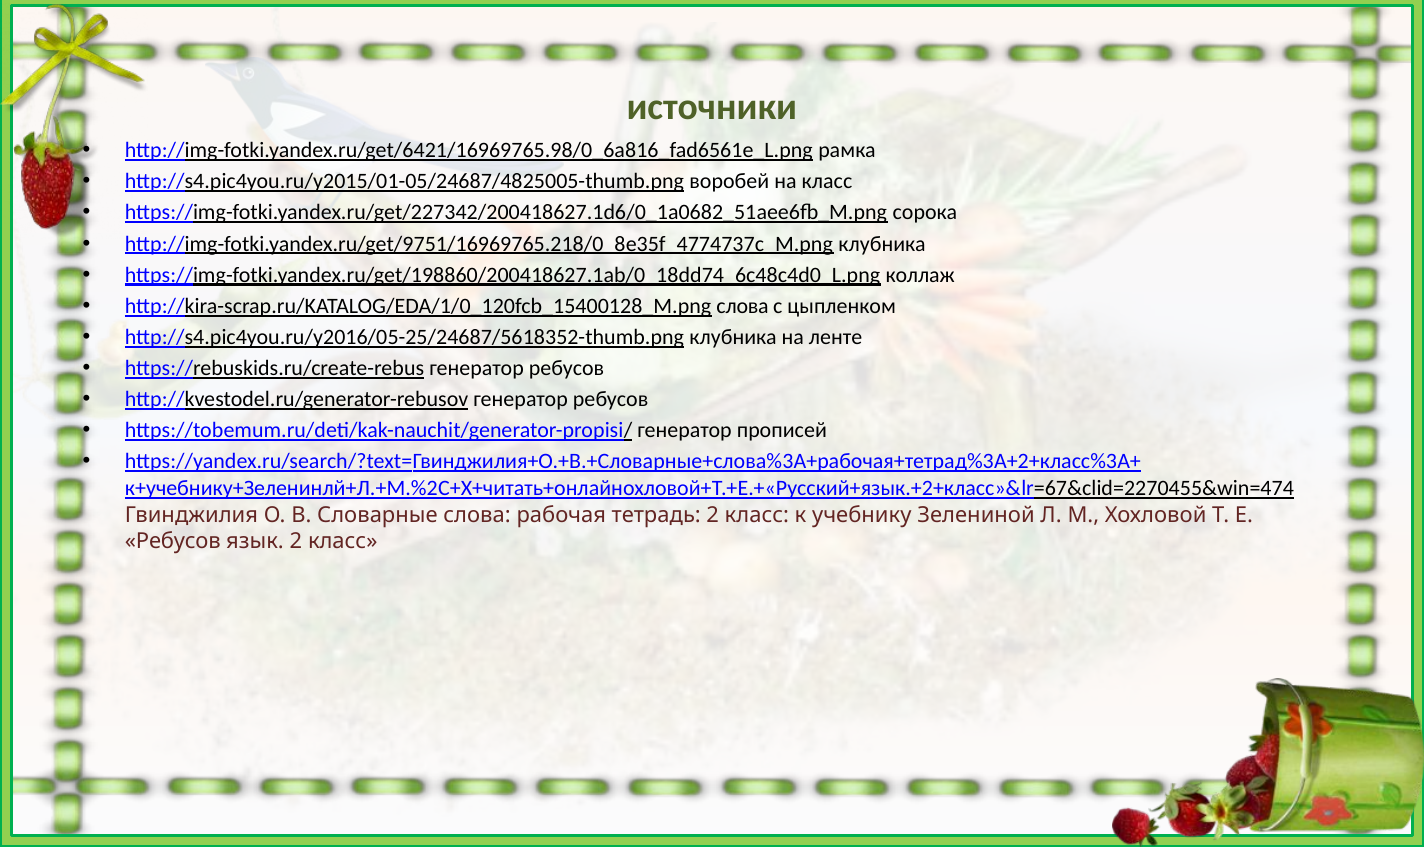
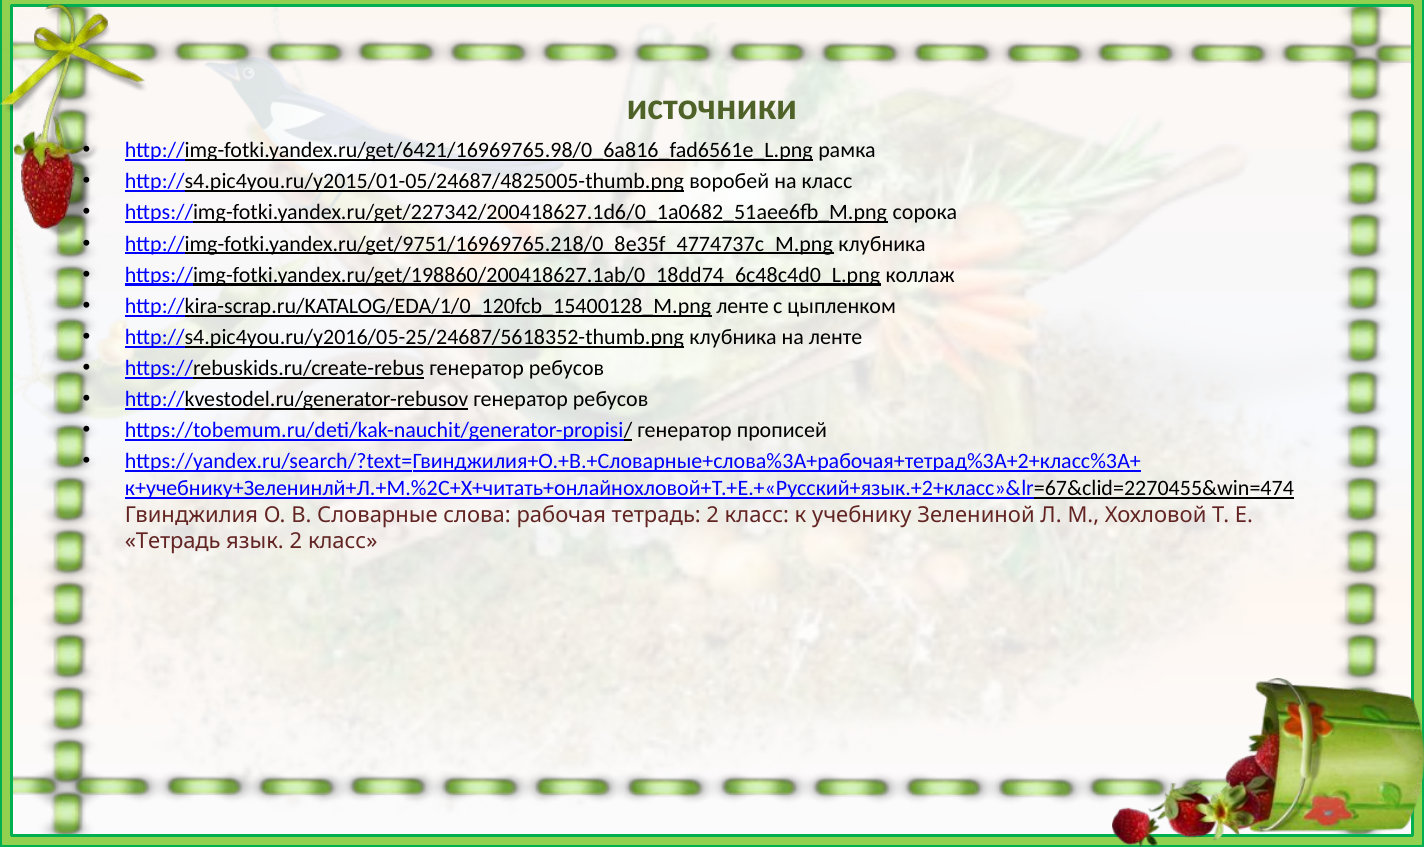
http://kira-scrap.ru/KATALOG/EDA/1/0_120fcb_15400128_M.png слова: слова -> ленте
Ребусов at (173, 542): Ребусов -> Тетрадь
